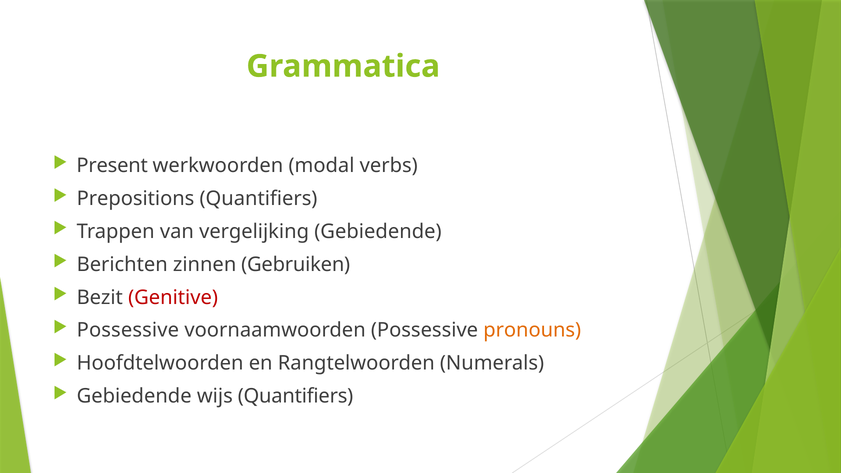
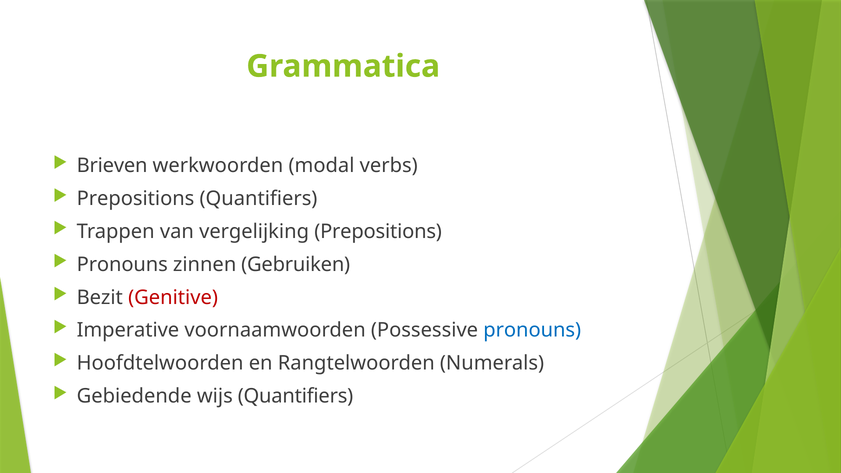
Present: Present -> Brieven
vergelijking Gebiedende: Gebiedende -> Prepositions
Berichten at (122, 264): Berichten -> Pronouns
Possessive at (128, 330): Possessive -> Imperative
pronouns at (532, 330) colour: orange -> blue
